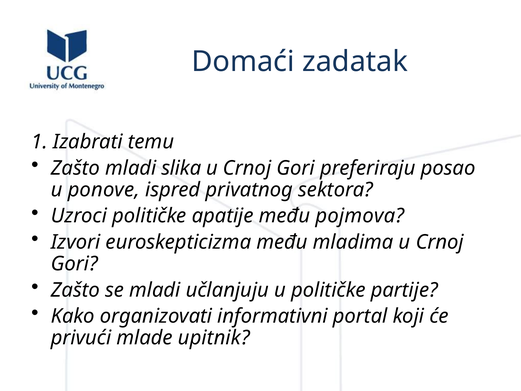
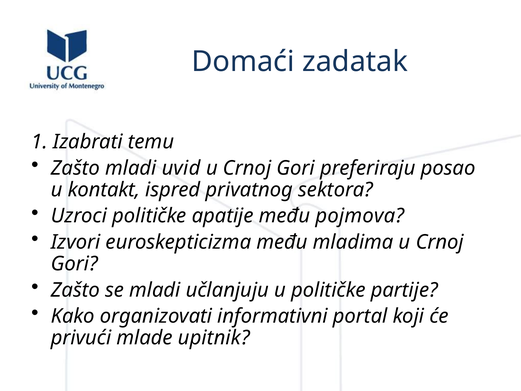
slika: slika -> uvid
ponove: ponove -> kontakt
